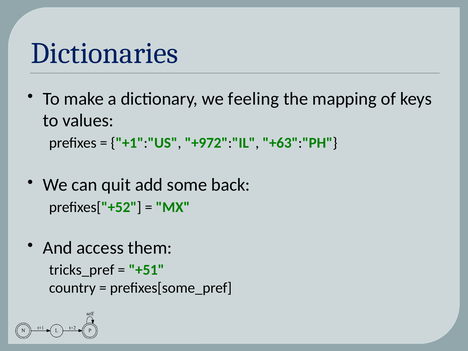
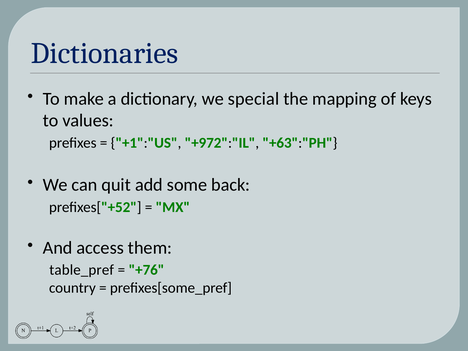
feeling: feeling -> special
tricks_pref: tricks_pref -> table_pref
+51: +51 -> +76
